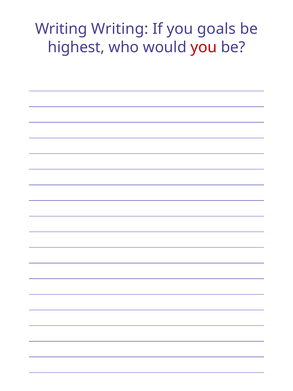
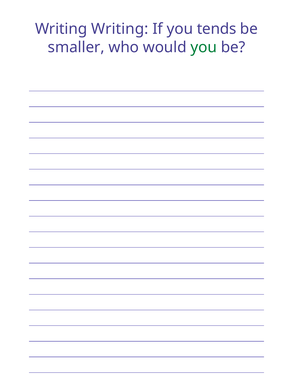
goals: goals -> tends
highest: highest -> smaller
you at (204, 47) colour: red -> green
